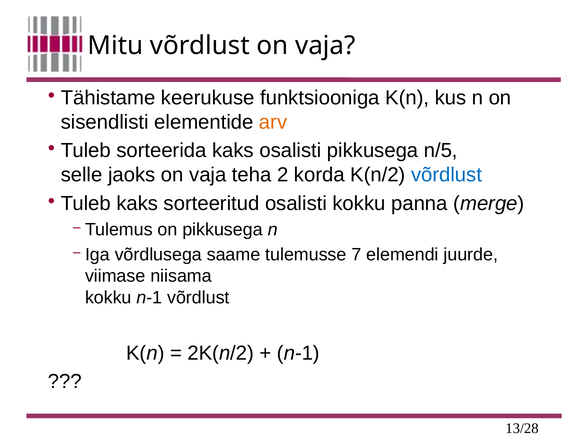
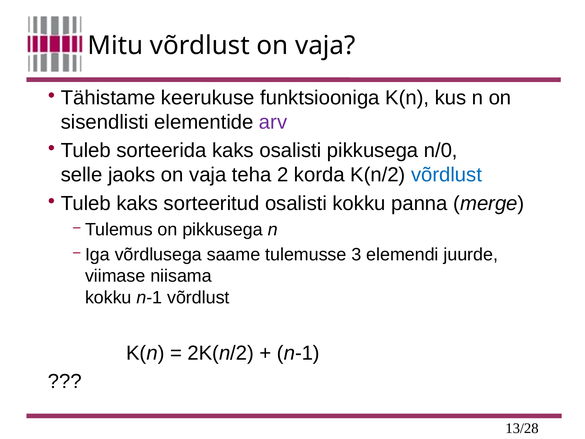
arv colour: orange -> purple
n/5: n/5 -> n/0
7: 7 -> 3
